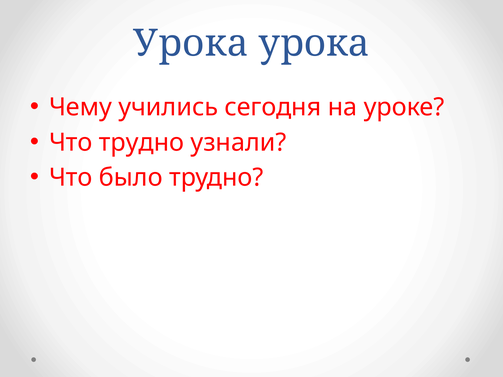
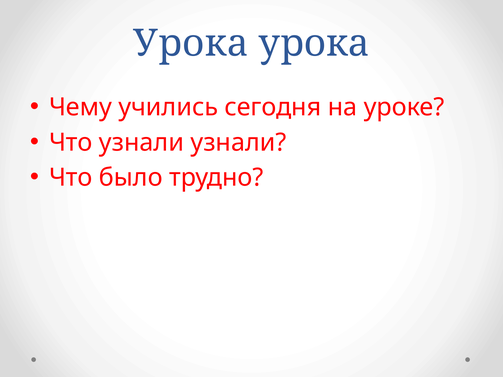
Что трудно: трудно -> узнали
